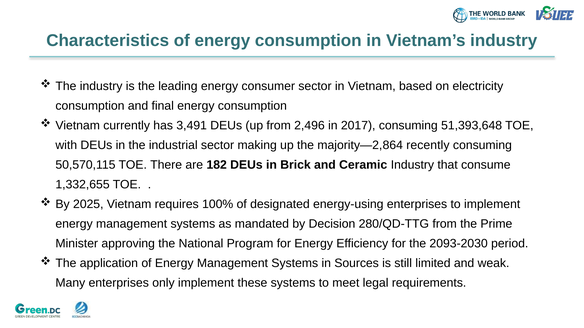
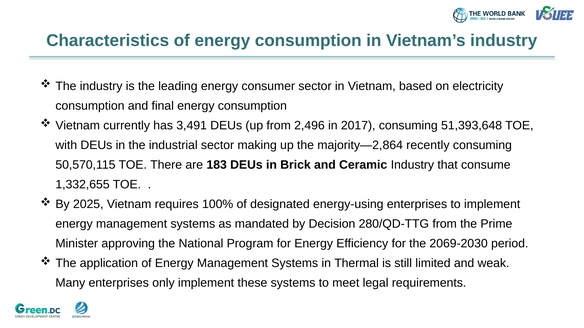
182: 182 -> 183
2093-2030: 2093-2030 -> 2069-2030
Sources: Sources -> Thermal
